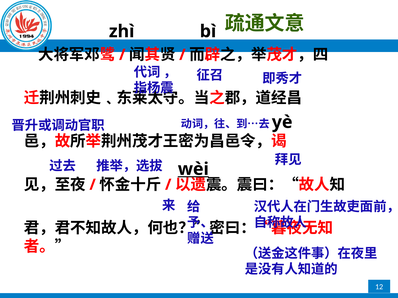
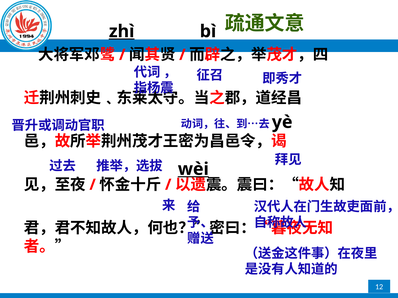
zhì underline: none -> present
